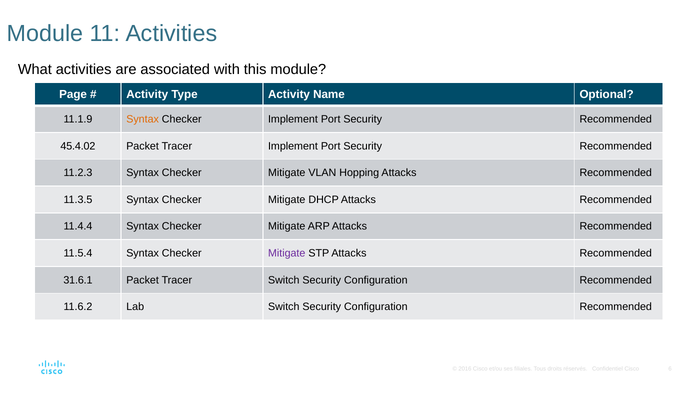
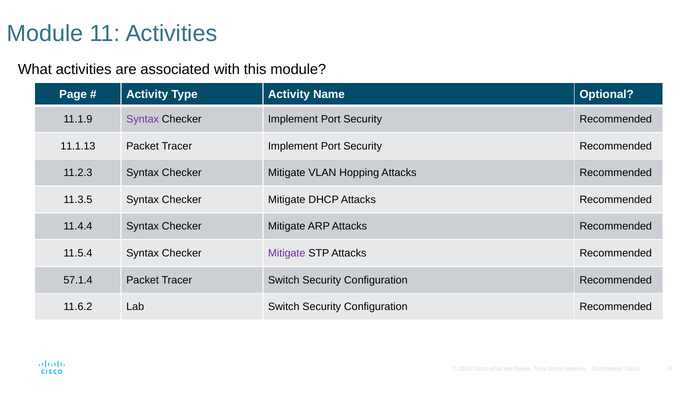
Syntax at (143, 119) colour: orange -> purple
45.4.02: 45.4.02 -> 11.1.13
31.6.1: 31.6.1 -> 57.1.4
